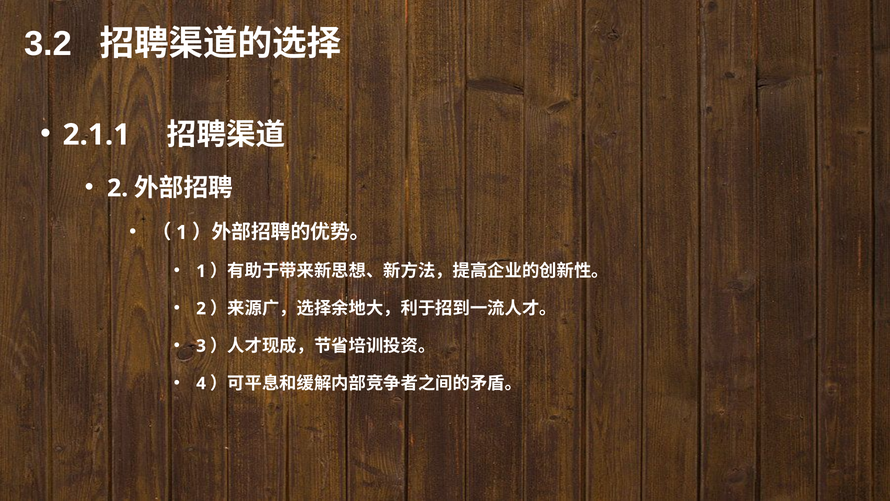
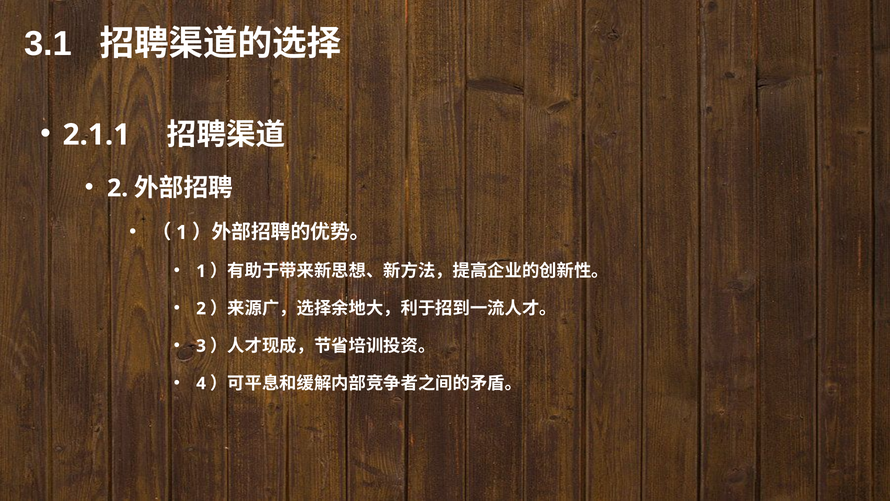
3.2: 3.2 -> 3.1
